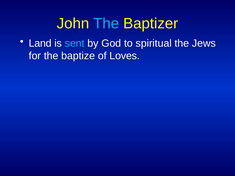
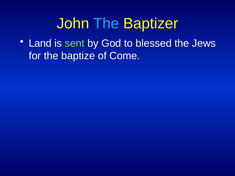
sent colour: light blue -> light green
spiritual: spiritual -> blessed
Loves: Loves -> Come
